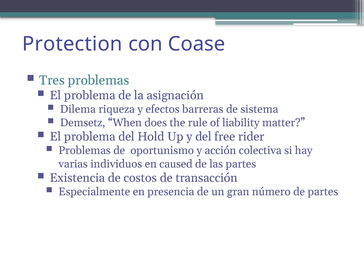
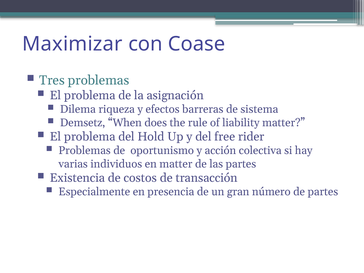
Protection: Protection -> Maximizar
en caused: caused -> matter
